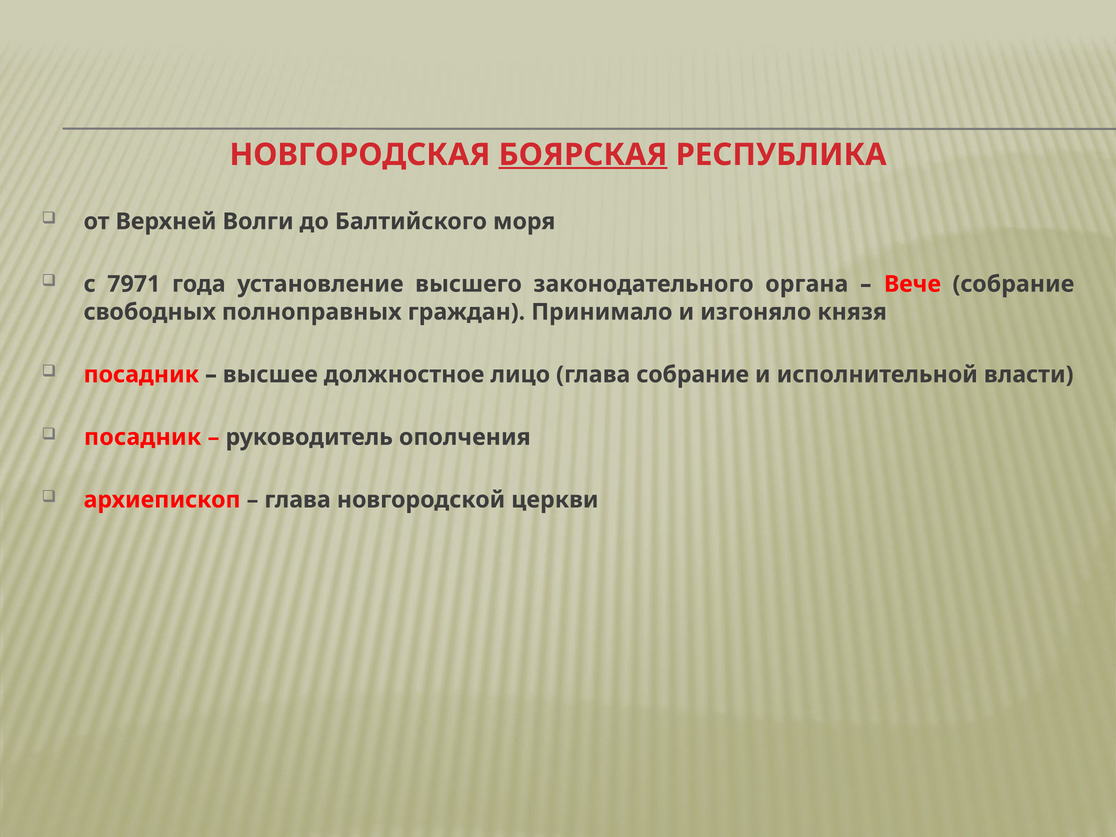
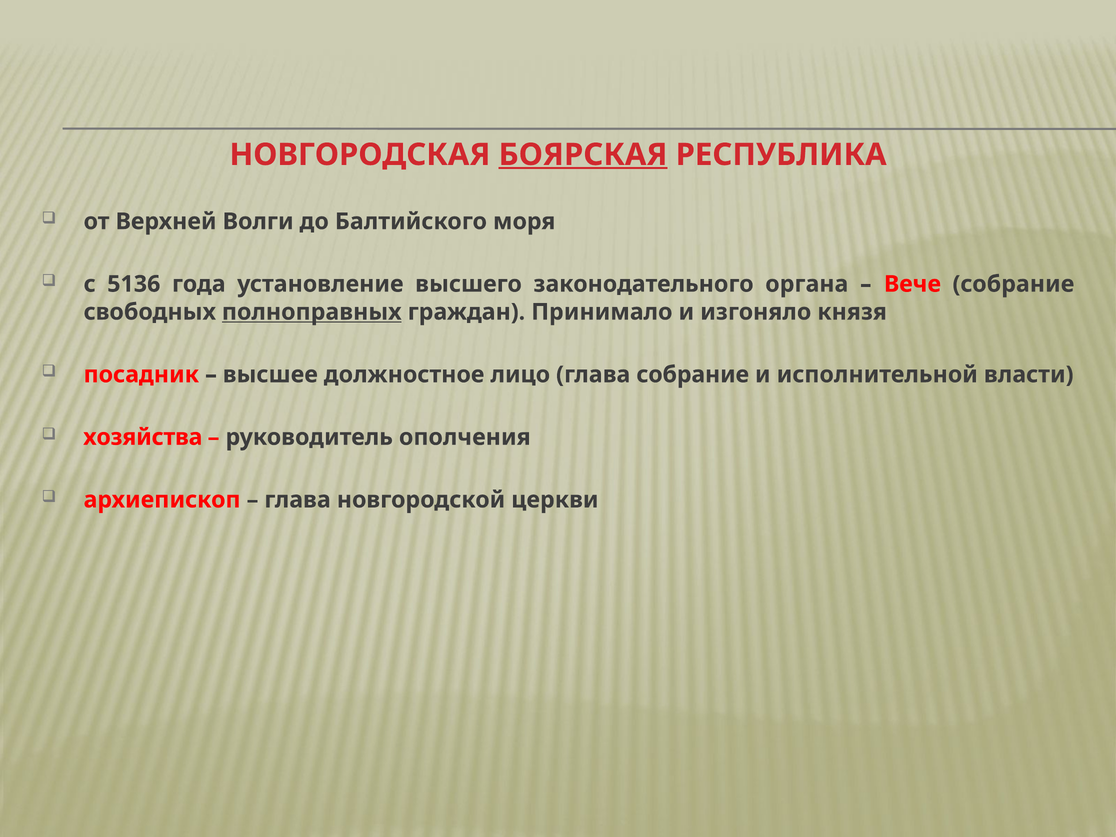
7971: 7971 -> 5136
полноправных underline: none -> present
посадник at (143, 437): посадник -> хозяйства
